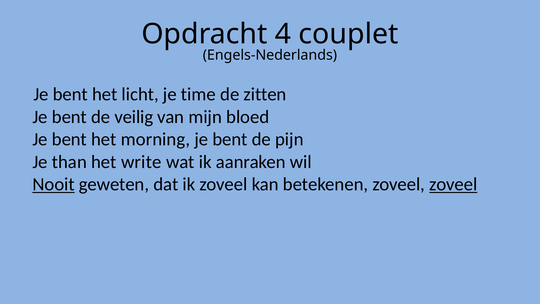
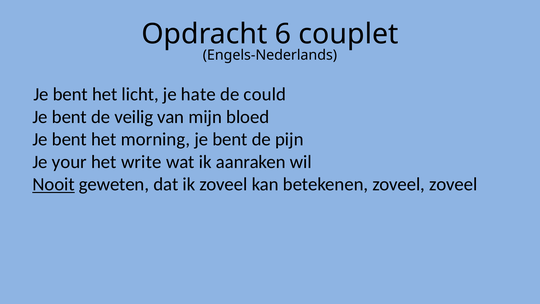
4: 4 -> 6
time: time -> hate
zitten: zitten -> could
than: than -> your
zoveel at (453, 184) underline: present -> none
